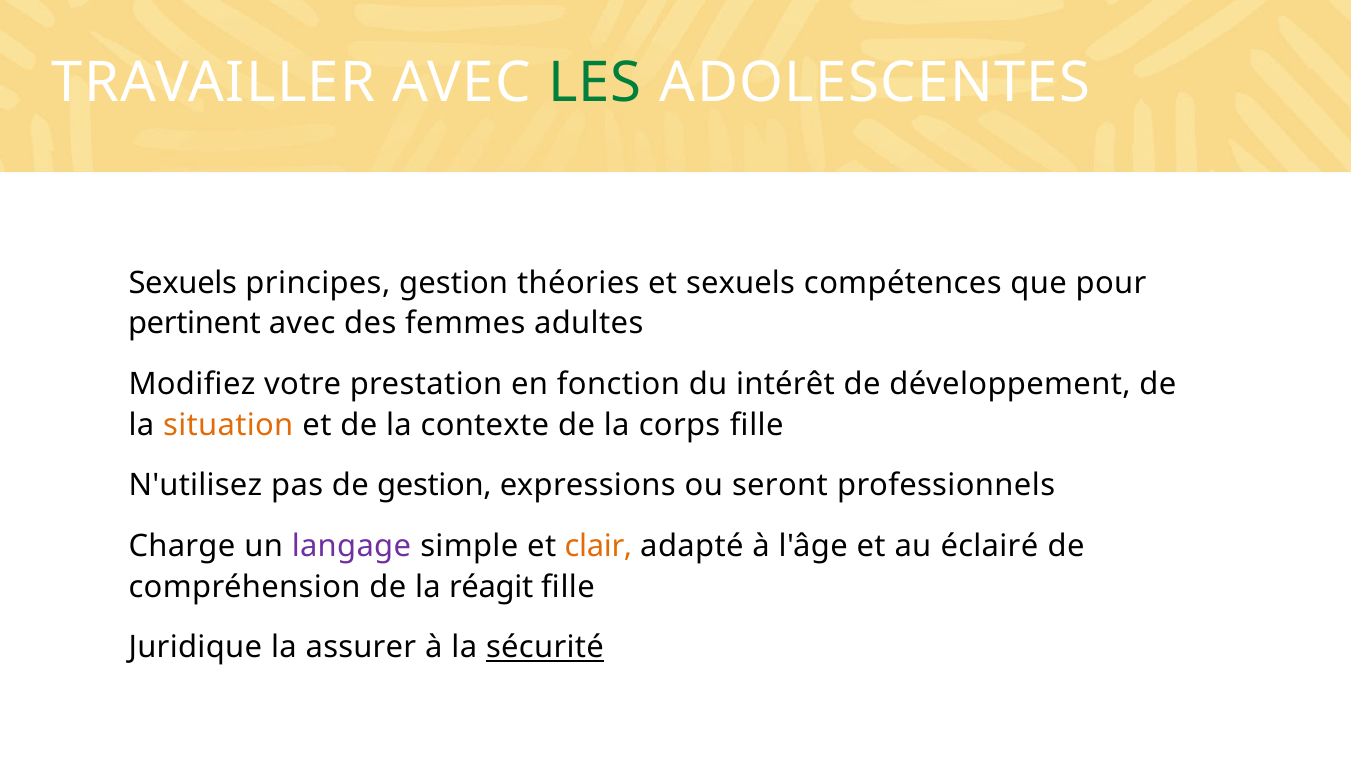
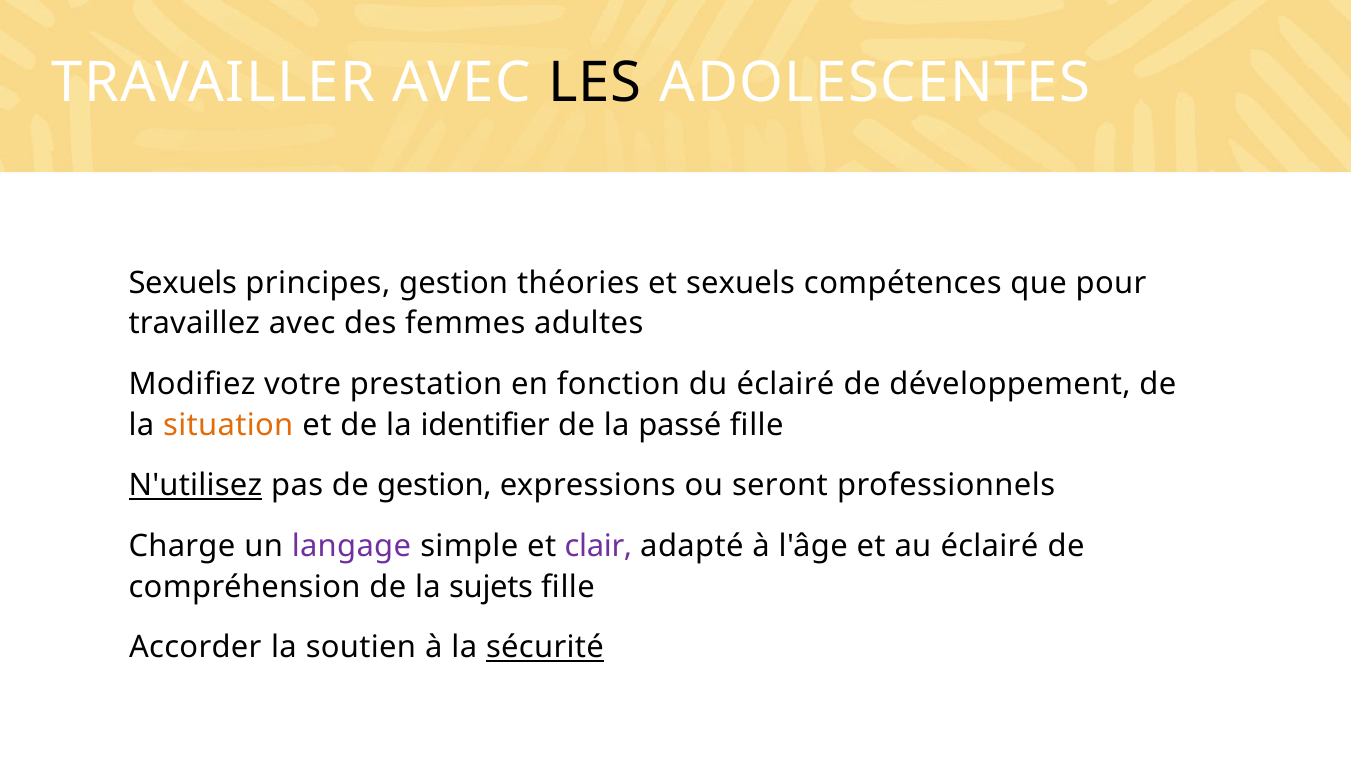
LES colour: green -> black
pertinent: pertinent -> travaillez
du intérêt: intérêt -> éclairé
contexte: contexte -> identifier
corps: corps -> passé
N'utilisez underline: none -> present
clair colour: orange -> purple
réagit: réagit -> sujets
Juridique: Juridique -> Accorder
assurer: assurer -> soutien
